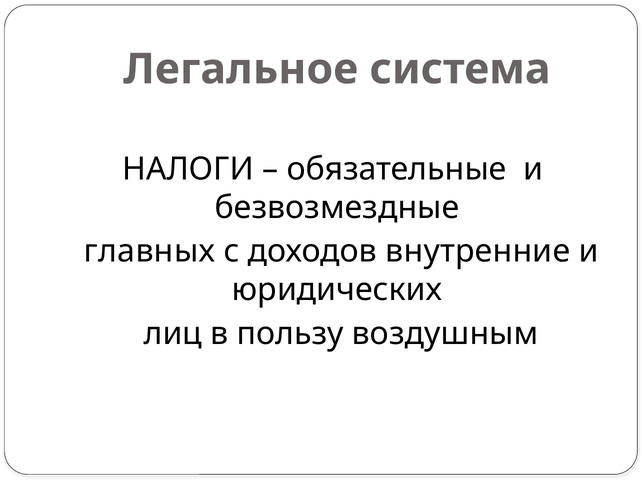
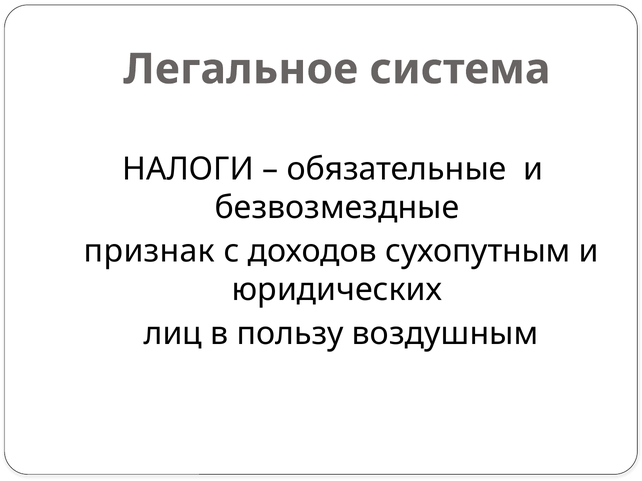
главных: главных -> признак
внутренние: внутренние -> сухопутным
